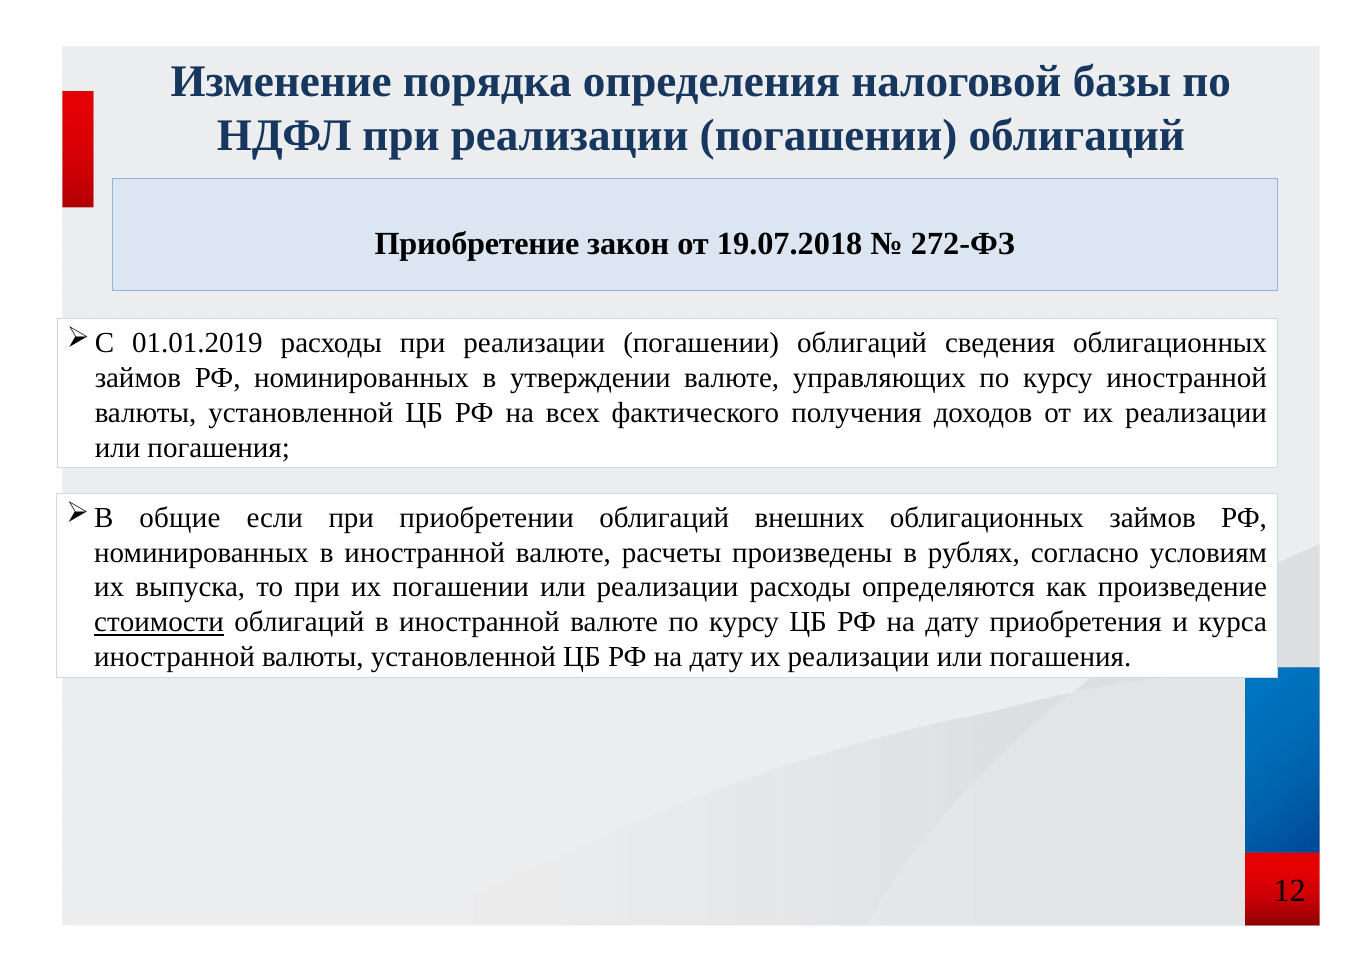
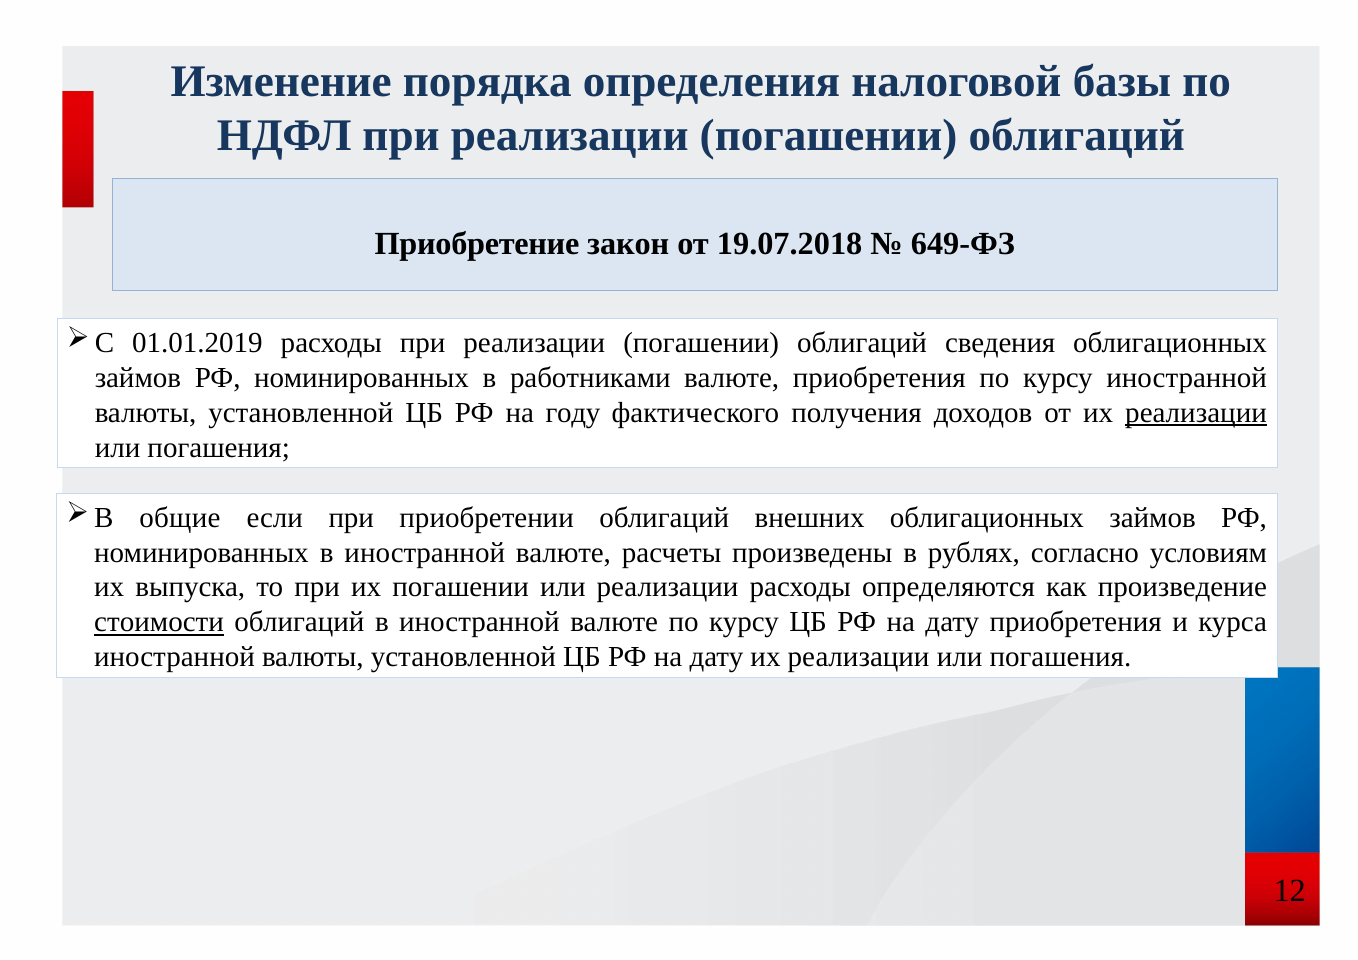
272-ФЗ: 272-ФЗ -> 649-ФЗ
утверждении: утверждении -> работниками
валюте управляющих: управляющих -> приобретения
всех: всех -> году
реализации at (1196, 413) underline: none -> present
